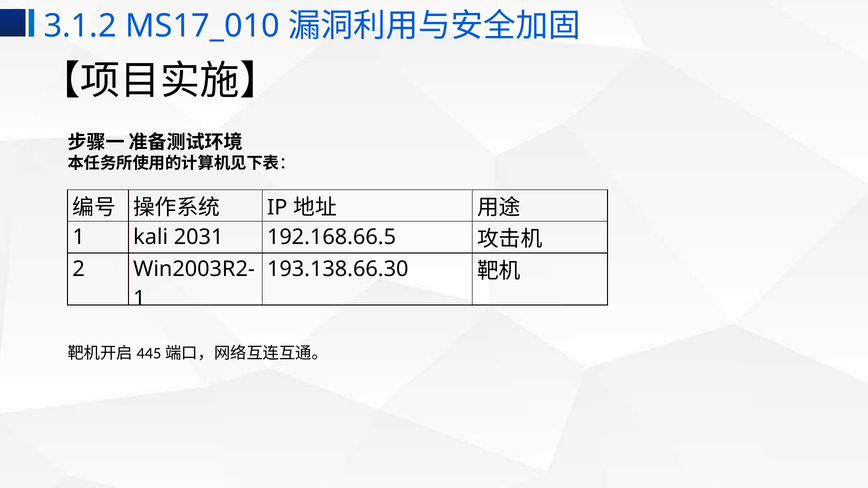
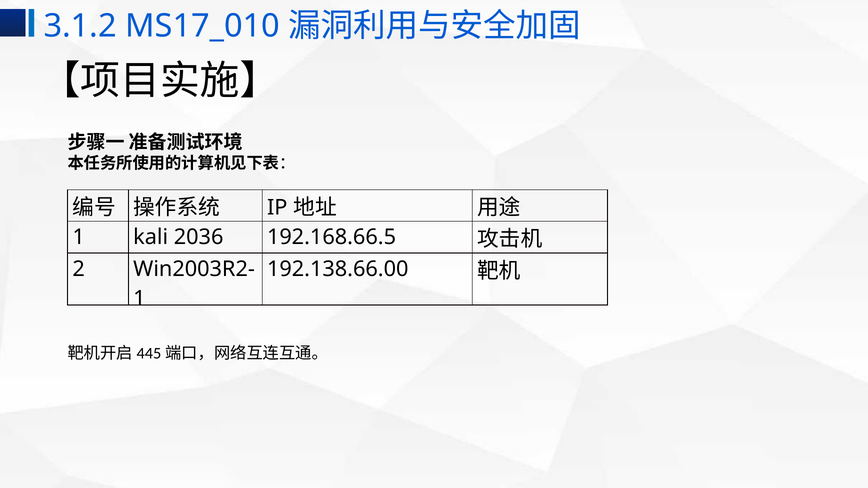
2031: 2031 -> 2036
193.138.66.30: 193.138.66.30 -> 192.138.66.00
